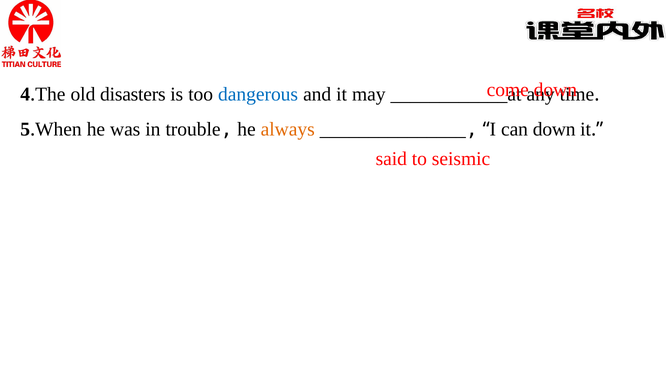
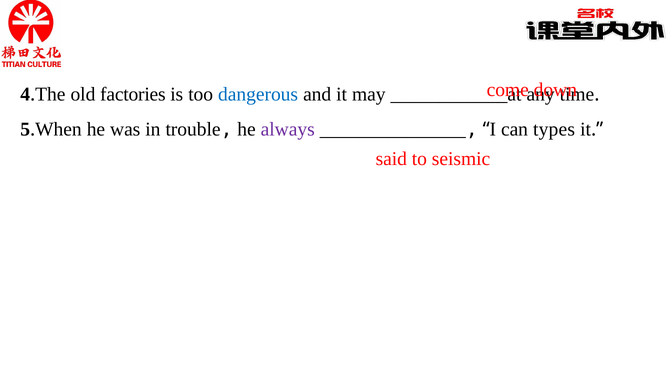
disasters: disasters -> factories
always colour: orange -> purple
can down: down -> types
